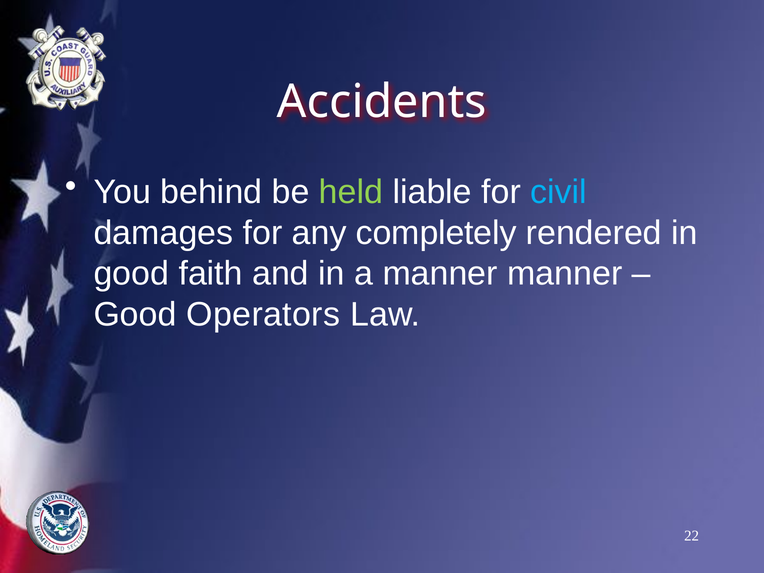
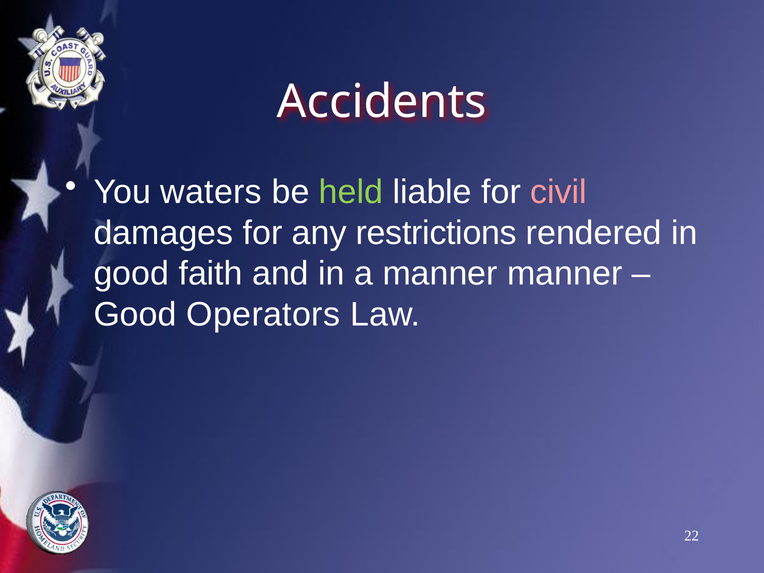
behind: behind -> waters
civil colour: light blue -> pink
completely: completely -> restrictions
